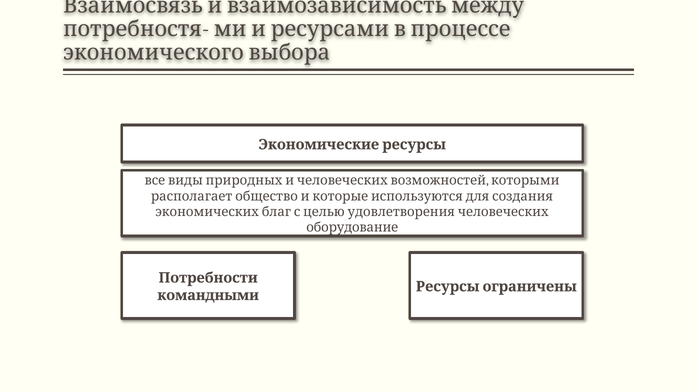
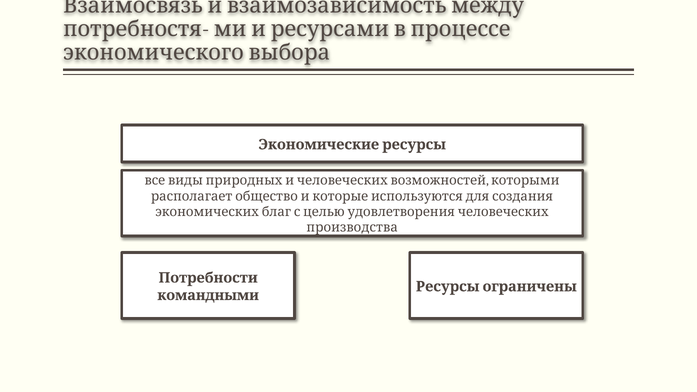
оборудование: оборудование -> производства
